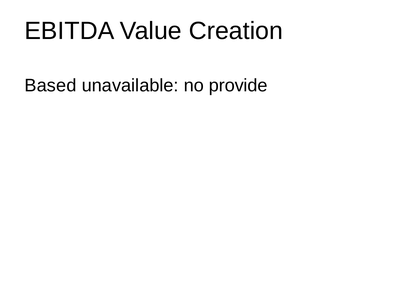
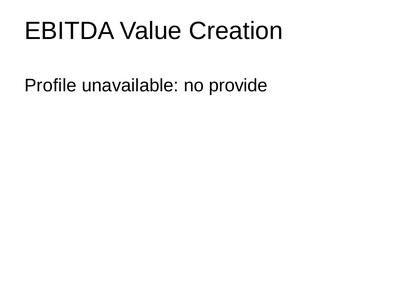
Based: Based -> Profile
